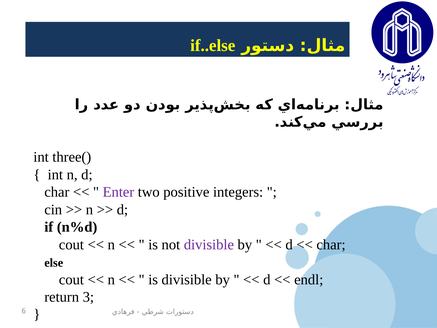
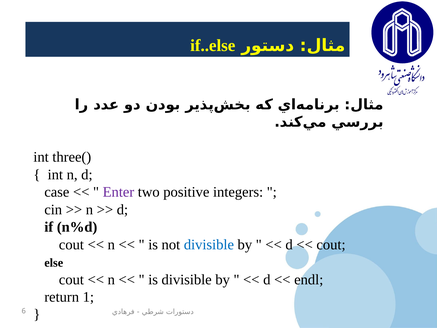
char at (57, 192): char -> case
divisible at (209, 244) colour: purple -> blue
char at (331, 244): char -> cout
3: 3 -> 1
